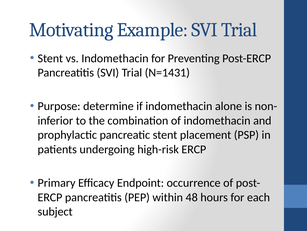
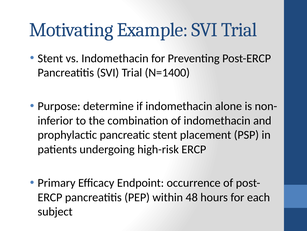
N=1431: N=1431 -> N=1400
